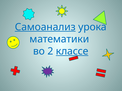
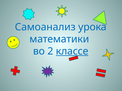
Самоанализ underline: present -> none
